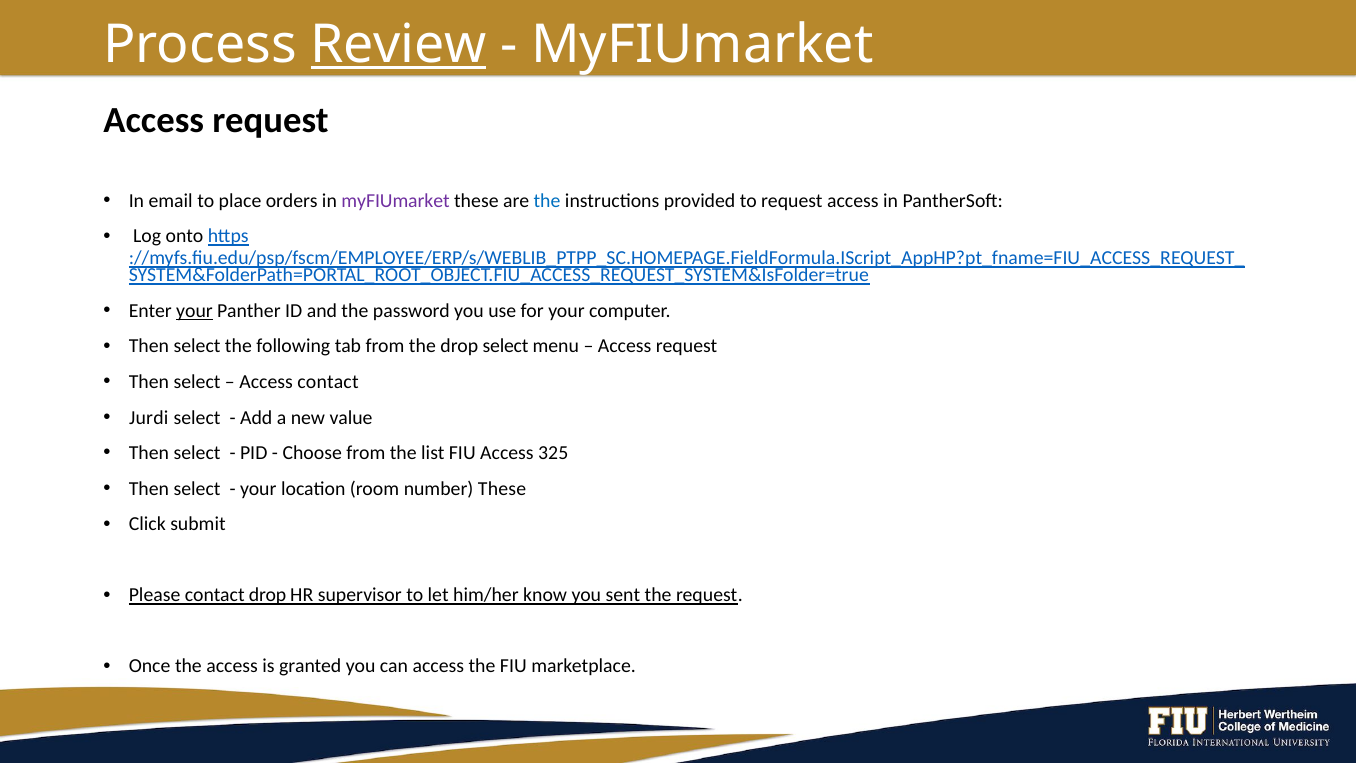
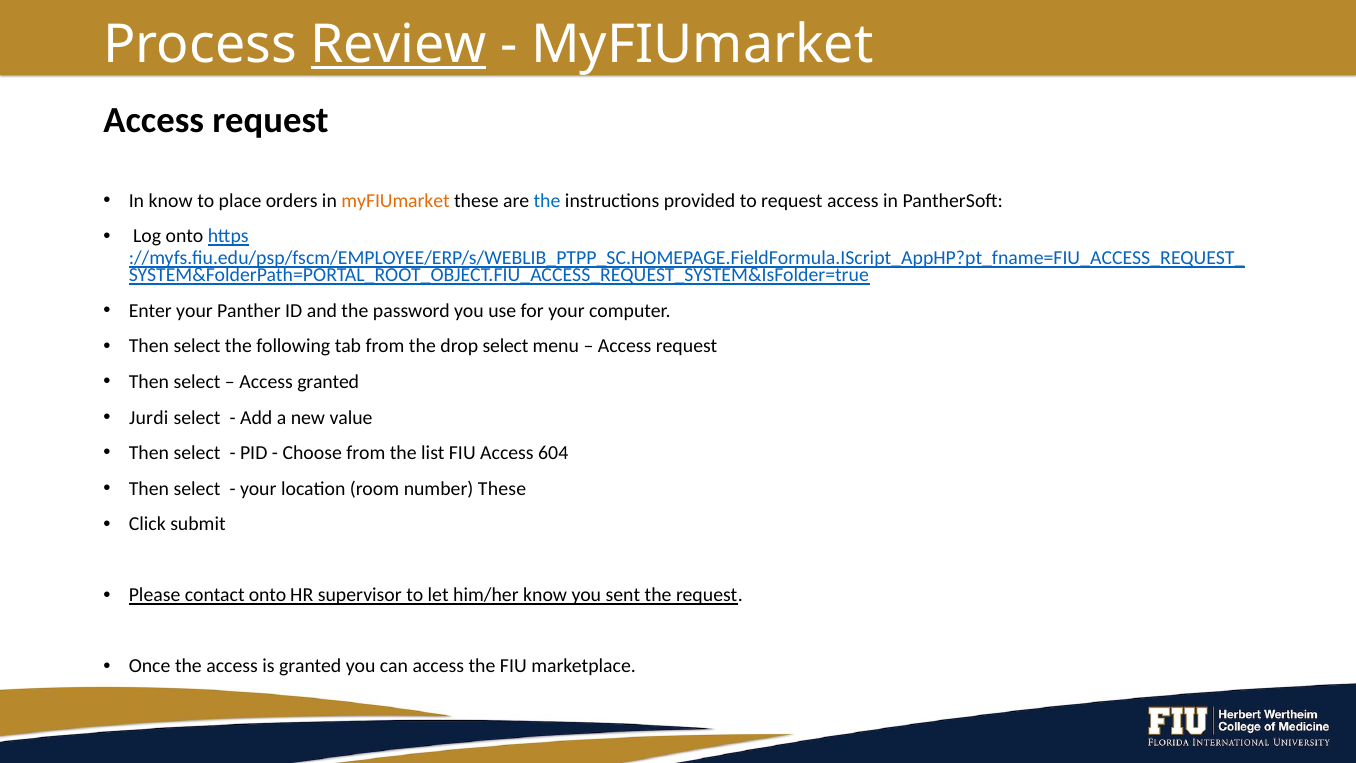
In email: email -> know
myFIUmarket at (396, 201) colour: purple -> orange
your at (194, 311) underline: present -> none
Access contact: contact -> granted
325: 325 -> 604
contact drop: drop -> onto
